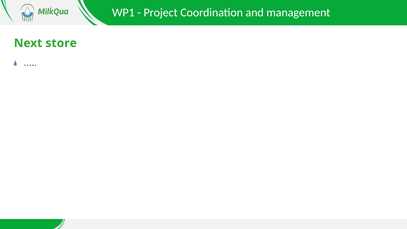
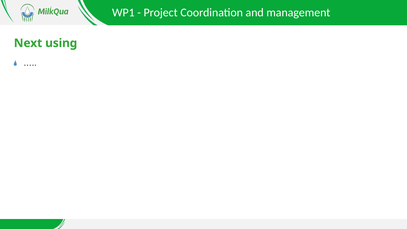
store: store -> using
